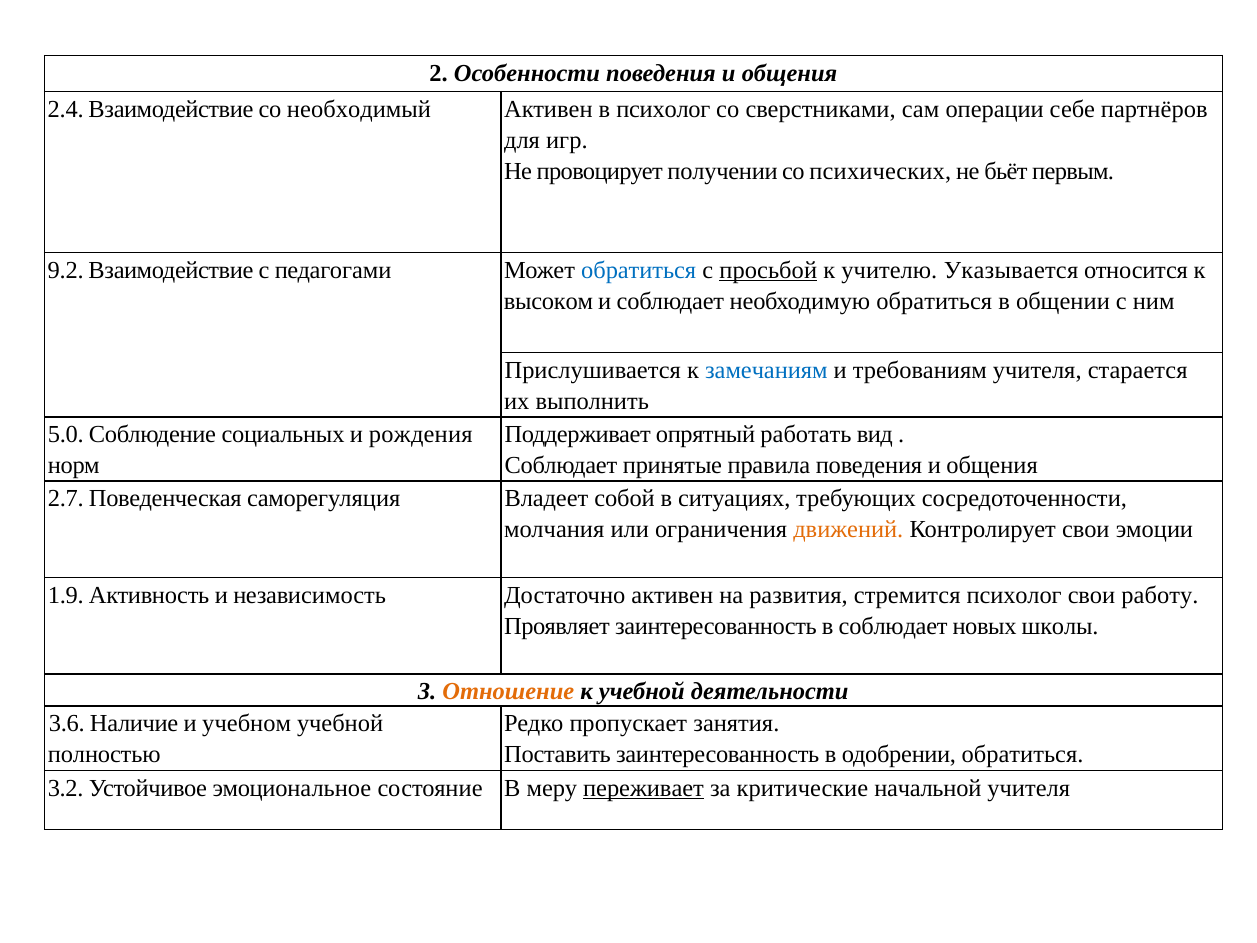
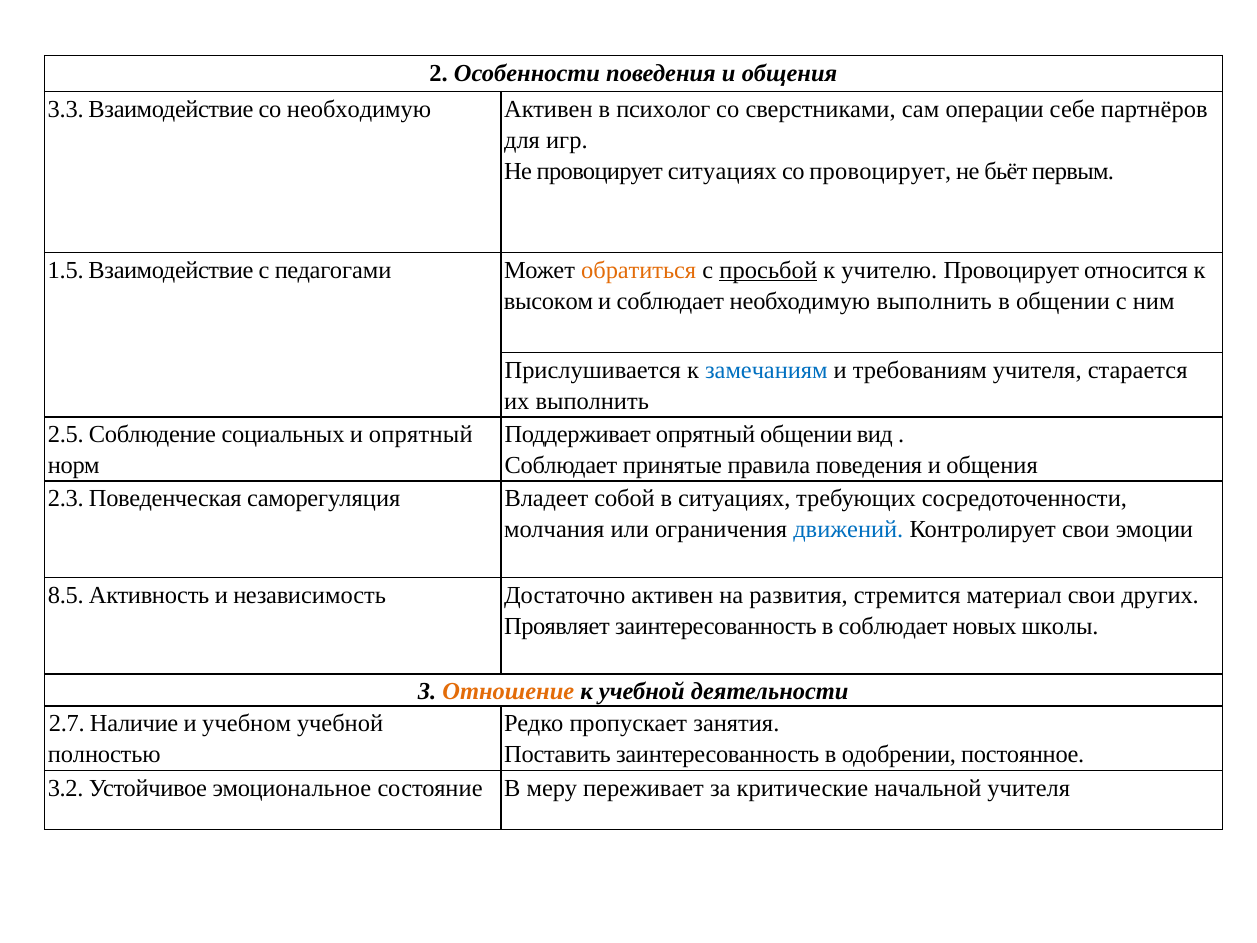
2.4: 2.4 -> 3.3
со необходимый: необходимый -> необходимую
провоцирует получении: получении -> ситуациях
со психических: психических -> провоцирует
9.2: 9.2 -> 1.5
обратиться at (639, 270) colour: blue -> orange
учителю Указывается: Указывается -> Провоцирует
необходимую обратиться: обратиться -> выполнить
5.0: 5.0 -> 2.5
и рождения: рождения -> опрятный
опрятный работать: работать -> общении
2.7: 2.7 -> 2.3
движений colour: orange -> blue
1.9: 1.9 -> 8.5
стремится психолог: психолог -> материал
работу: работу -> других
3.6: 3.6 -> 2.7
одобрении обратиться: обратиться -> постоянное
переживает underline: present -> none
